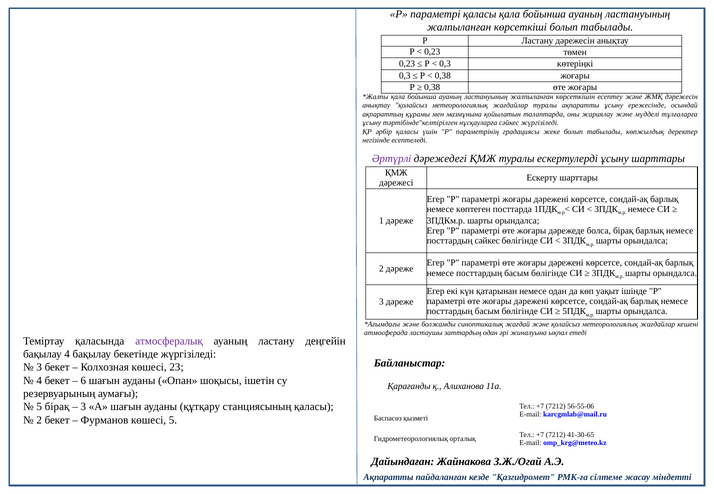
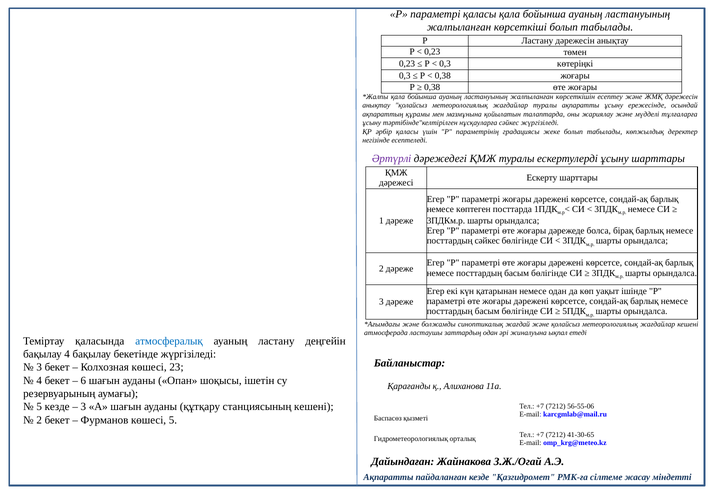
атмосфералық colour: purple -> blue
5 бірақ: бірақ -> кезде
станциясының қаласы: қаласы -> кешені
